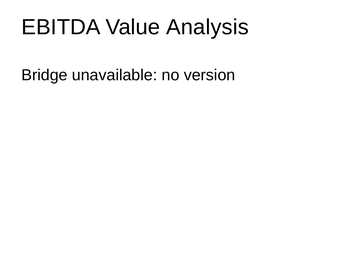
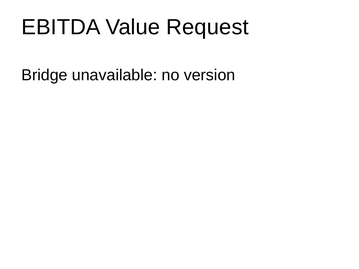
Analysis: Analysis -> Request
